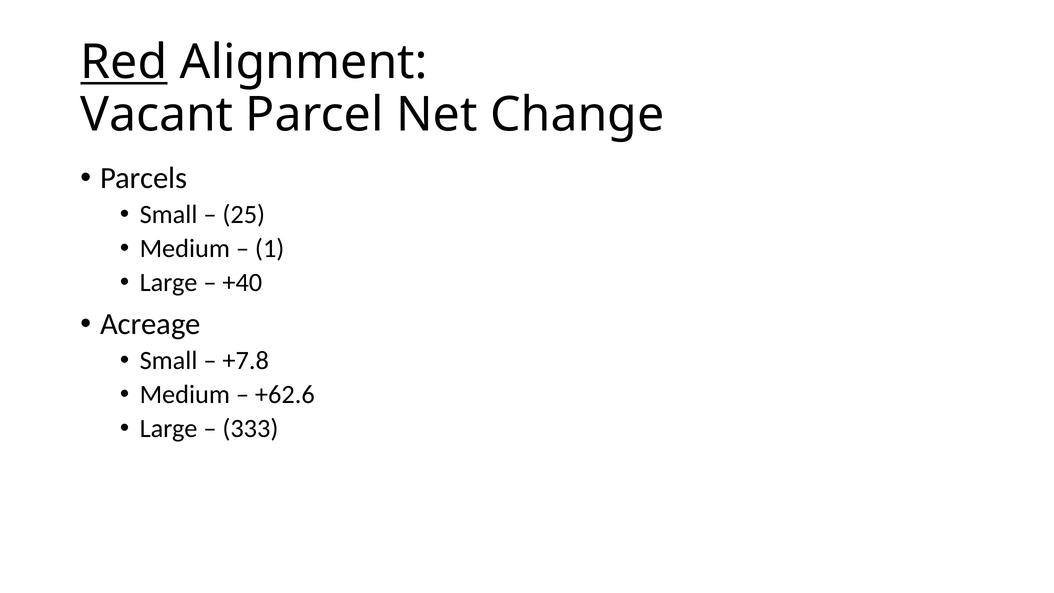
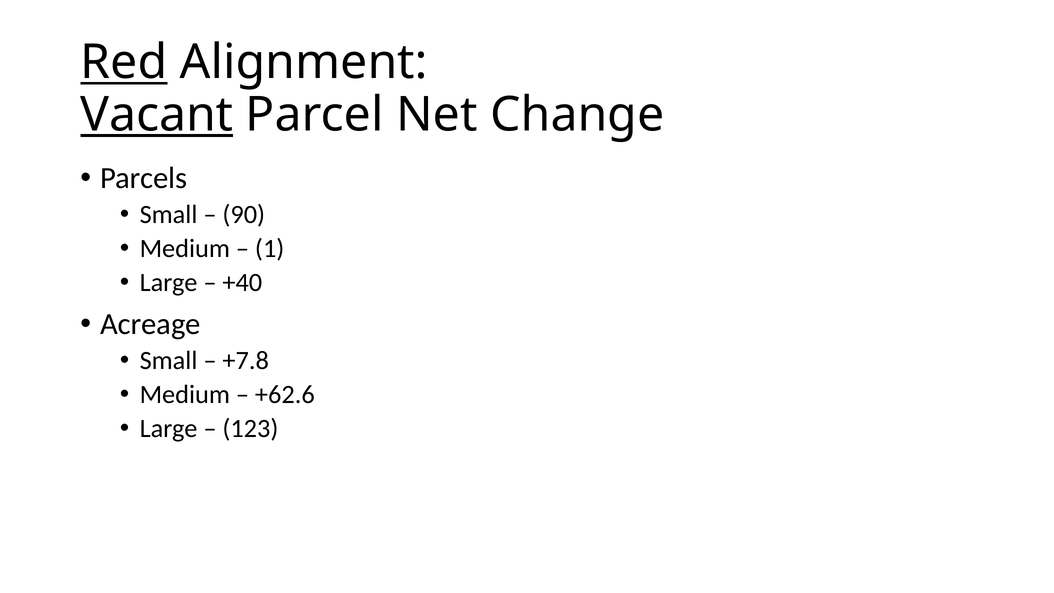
Vacant underline: none -> present
25: 25 -> 90
333: 333 -> 123
